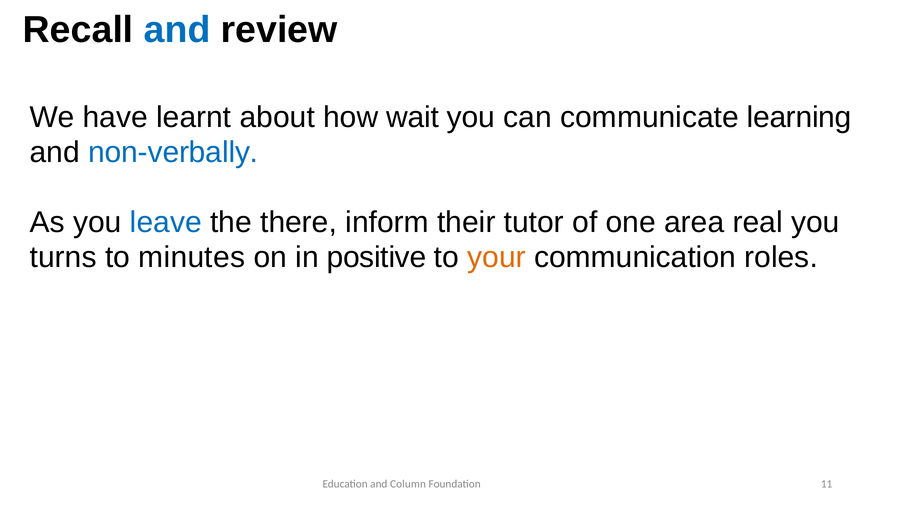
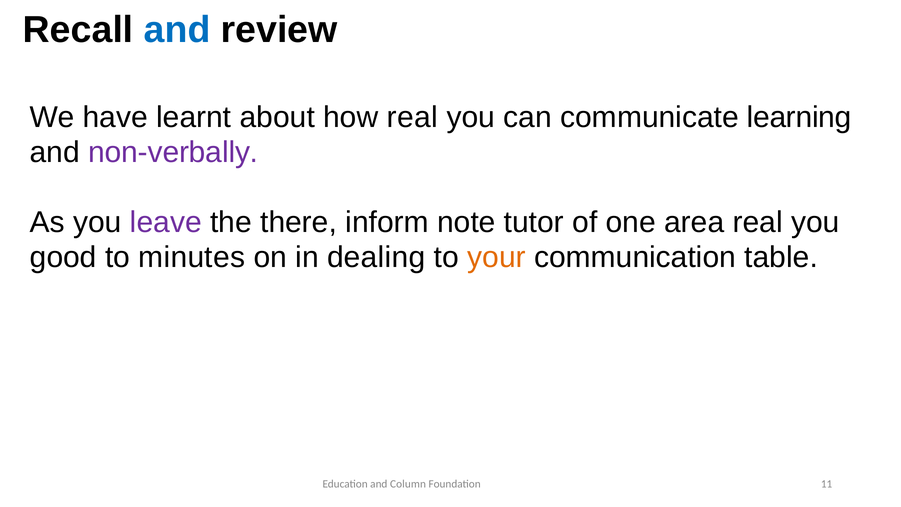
how wait: wait -> real
non-verbally colour: blue -> purple
leave colour: blue -> purple
their: their -> note
turns: turns -> good
positive: positive -> dealing
roles: roles -> table
